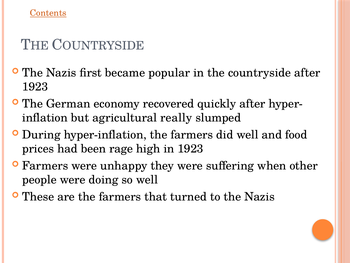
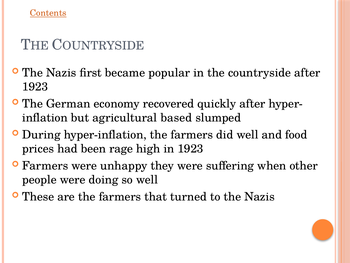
really: really -> based
